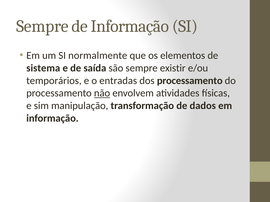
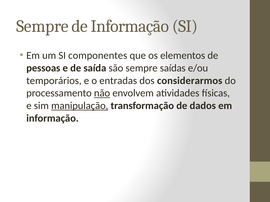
normalmente: normalmente -> componentes
sistema: sistema -> pessoas
existir: existir -> saídas
dos processamento: processamento -> considerarmos
manipulação underline: none -> present
